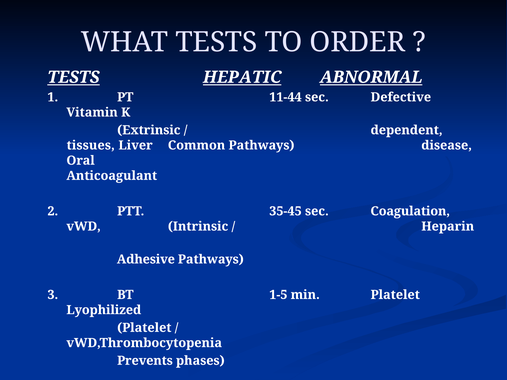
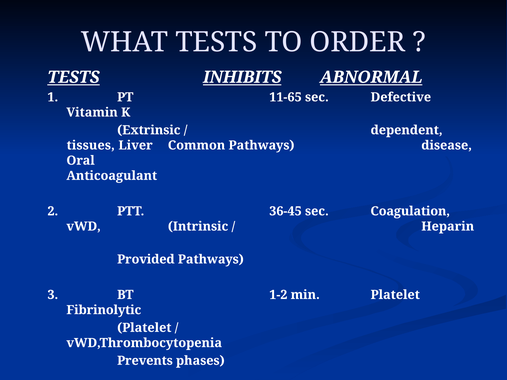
HEPATIC: HEPATIC -> INHIBITS
11-44: 11-44 -> 11-65
35-45: 35-45 -> 36-45
Adhesive: Adhesive -> Provided
1-5: 1-5 -> 1-2
Lyophilized: Lyophilized -> Fibrinolytic
